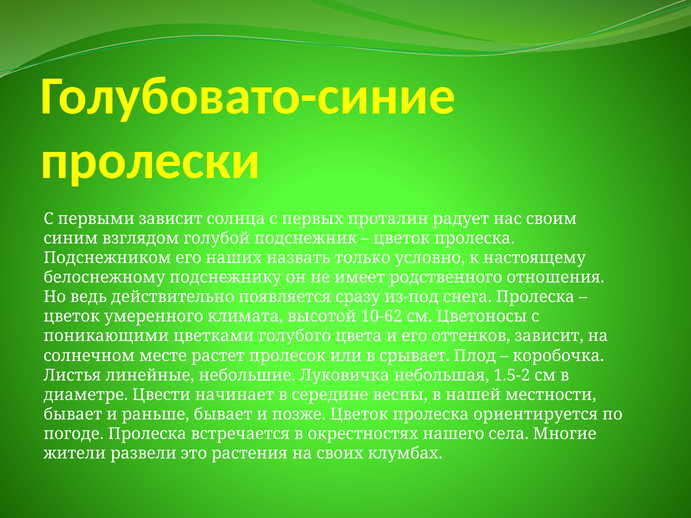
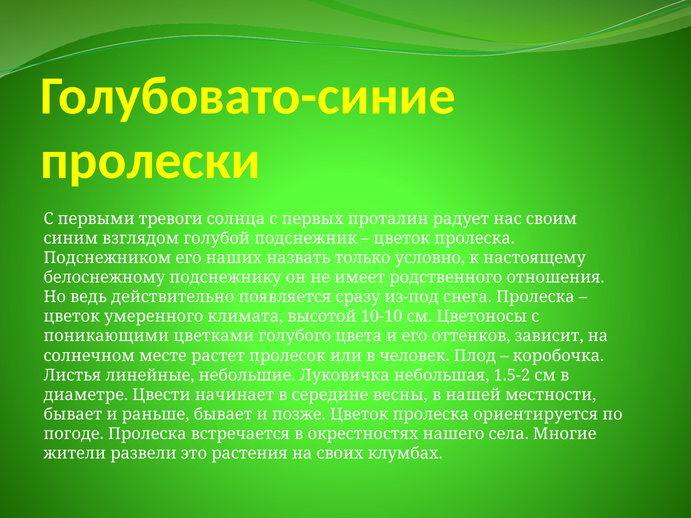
первыми зависит: зависит -> тревоги
10-62: 10-62 -> 10-10
срывает: срывает -> человек
